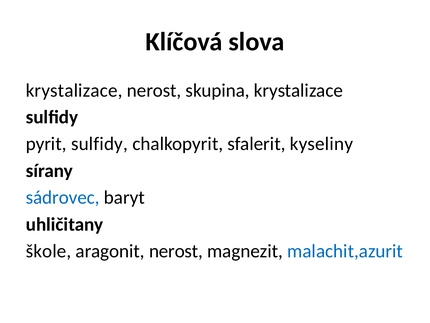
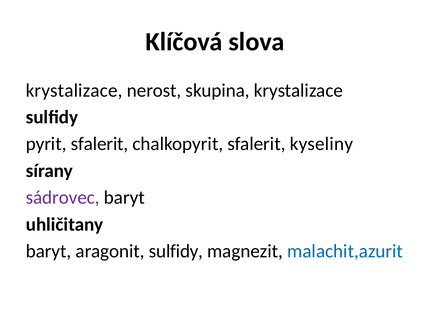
pyrit sulfidy: sulfidy -> sfalerit
sádrovec colour: blue -> purple
škole at (48, 251): škole -> baryt
aragonit nerost: nerost -> sulfidy
